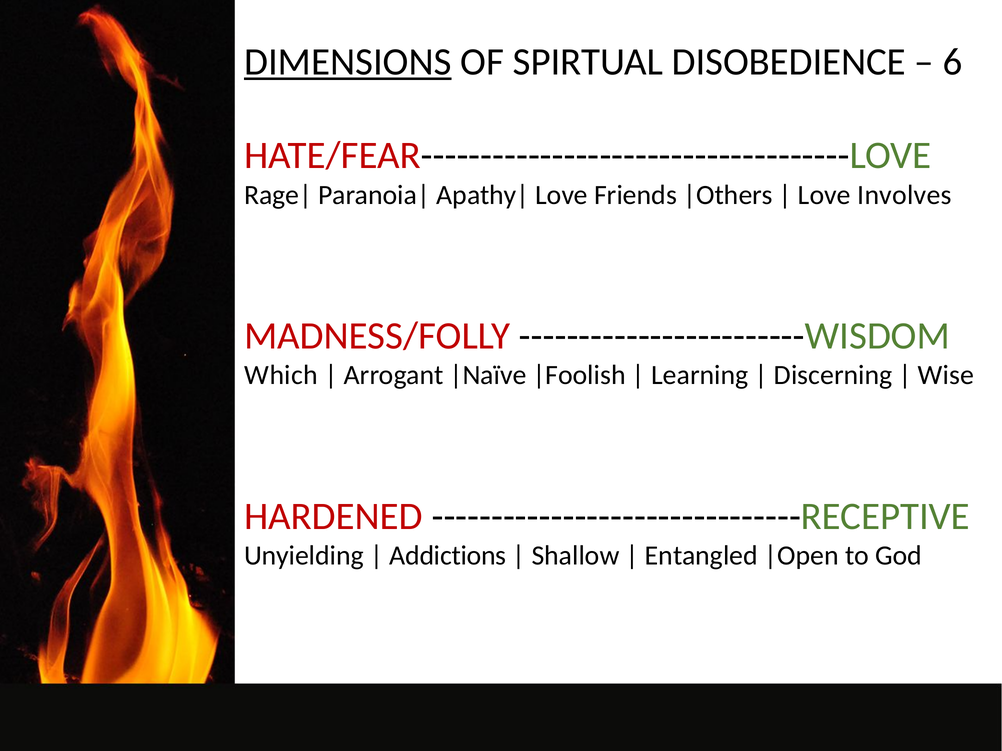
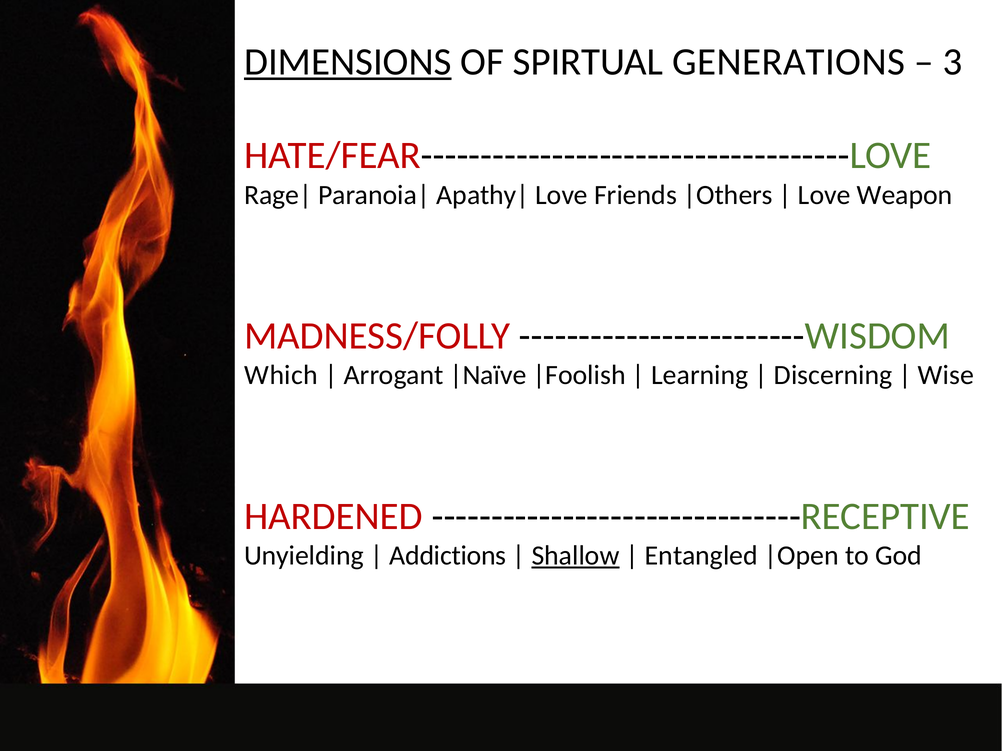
DISOBEDIENCE: DISOBEDIENCE -> GENERATIONS
6: 6 -> 3
Involves: Involves -> Weapon
Shallow underline: none -> present
